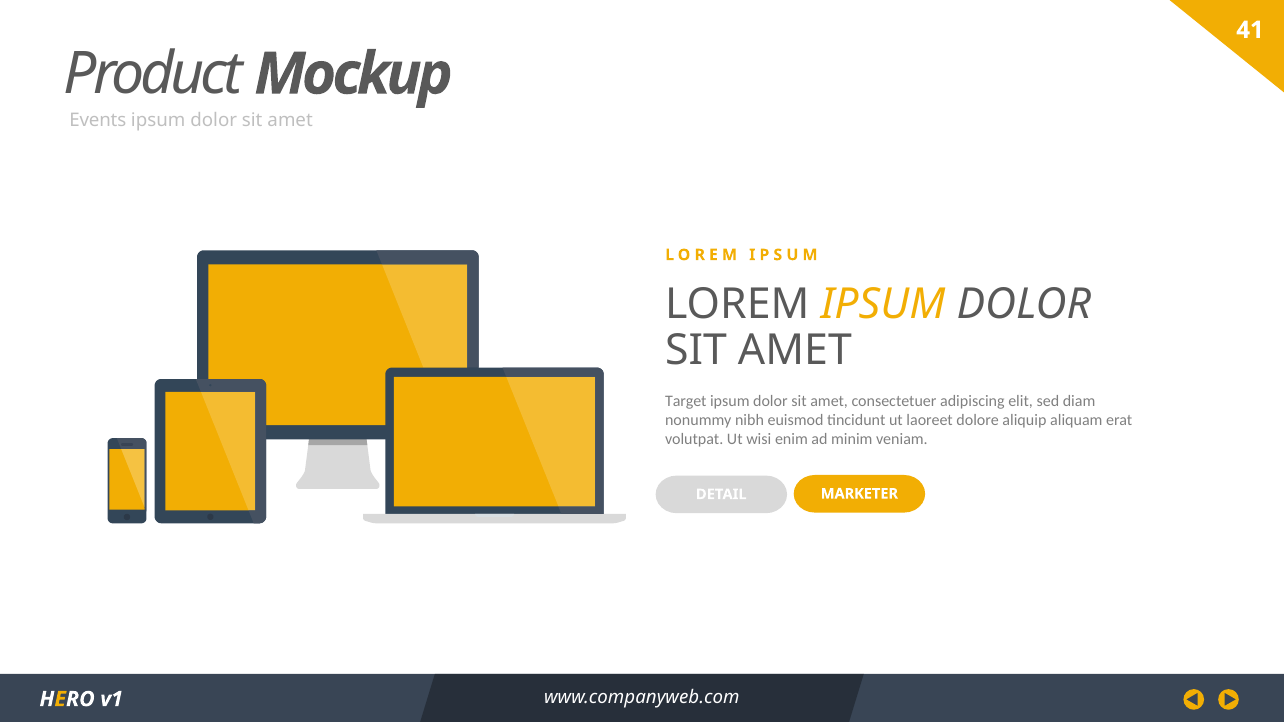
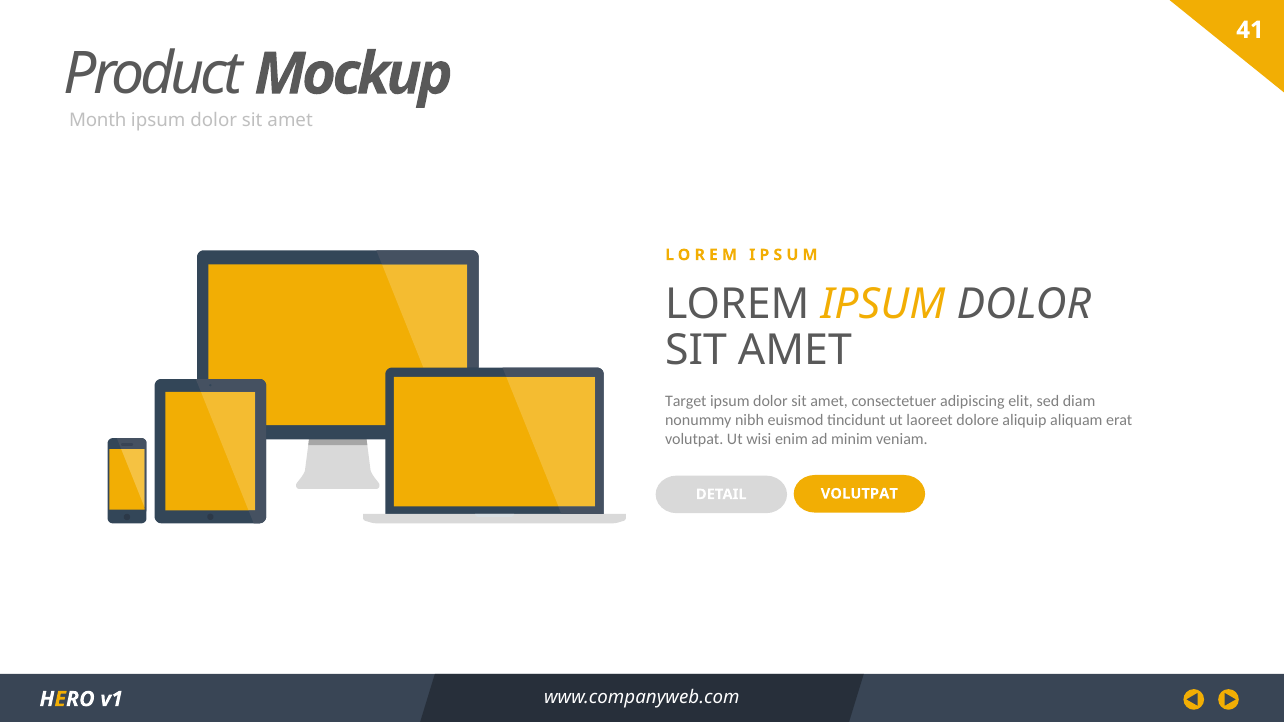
Events: Events -> Month
DETAIL MARKETER: MARKETER -> VOLUTPAT
